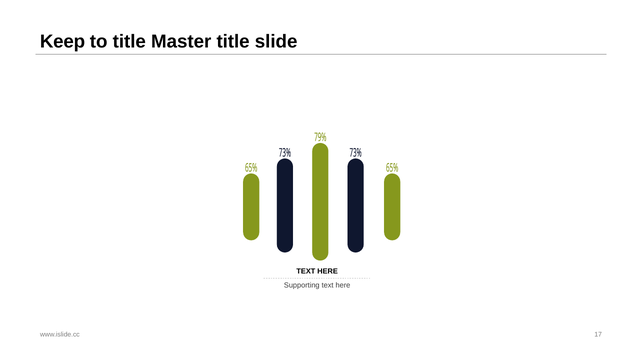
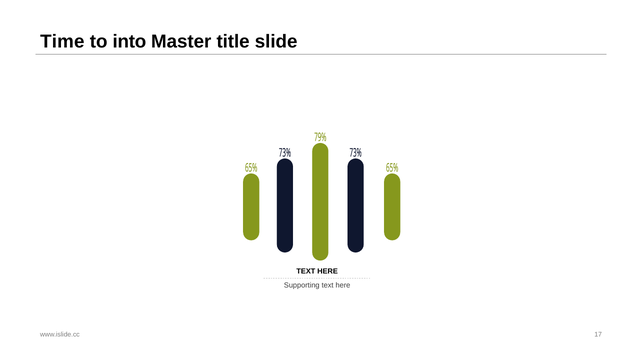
Keep: Keep -> Time
to title: title -> into
